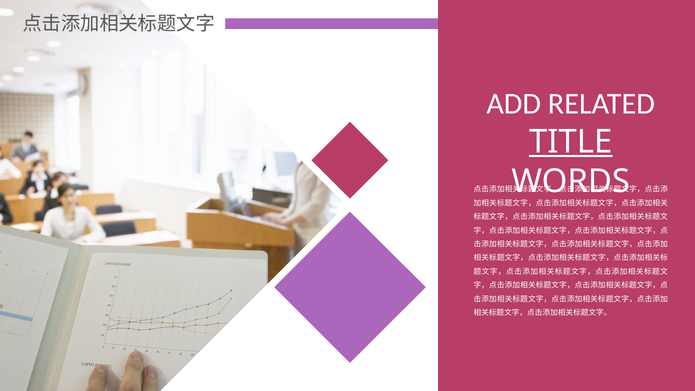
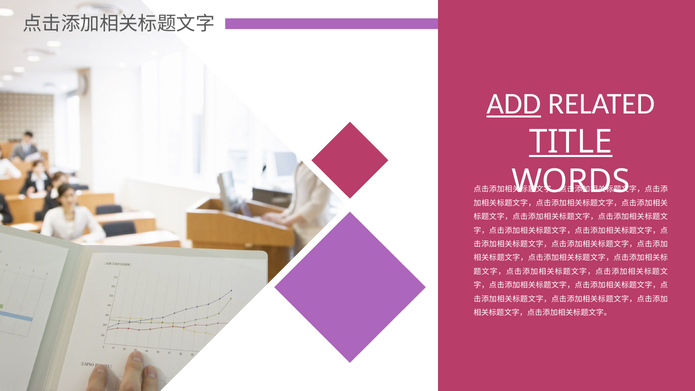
ADD underline: none -> present
